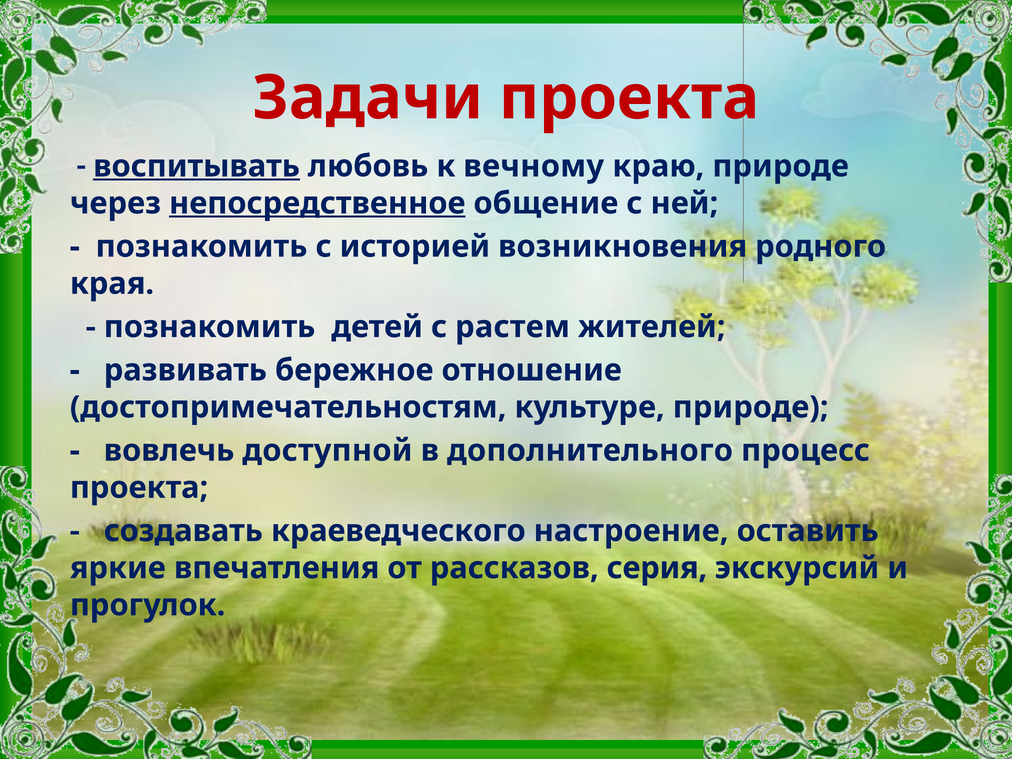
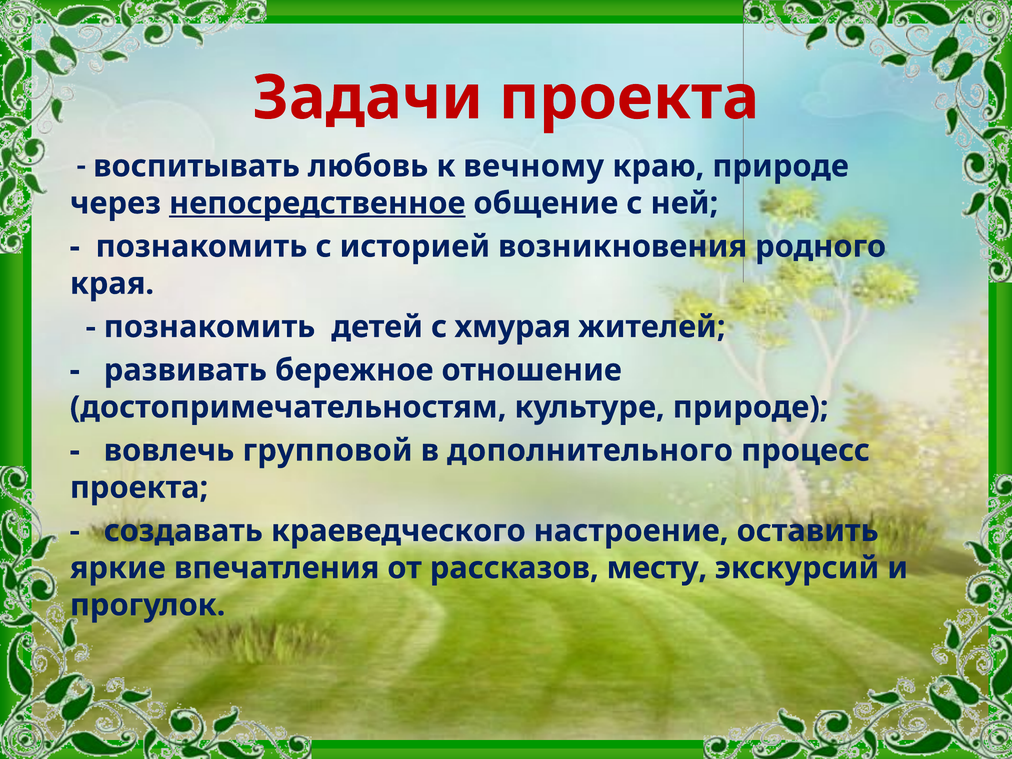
воспитывать underline: present -> none
растем: растем -> хмурая
доступной: доступной -> групповой
серия: серия -> месту
